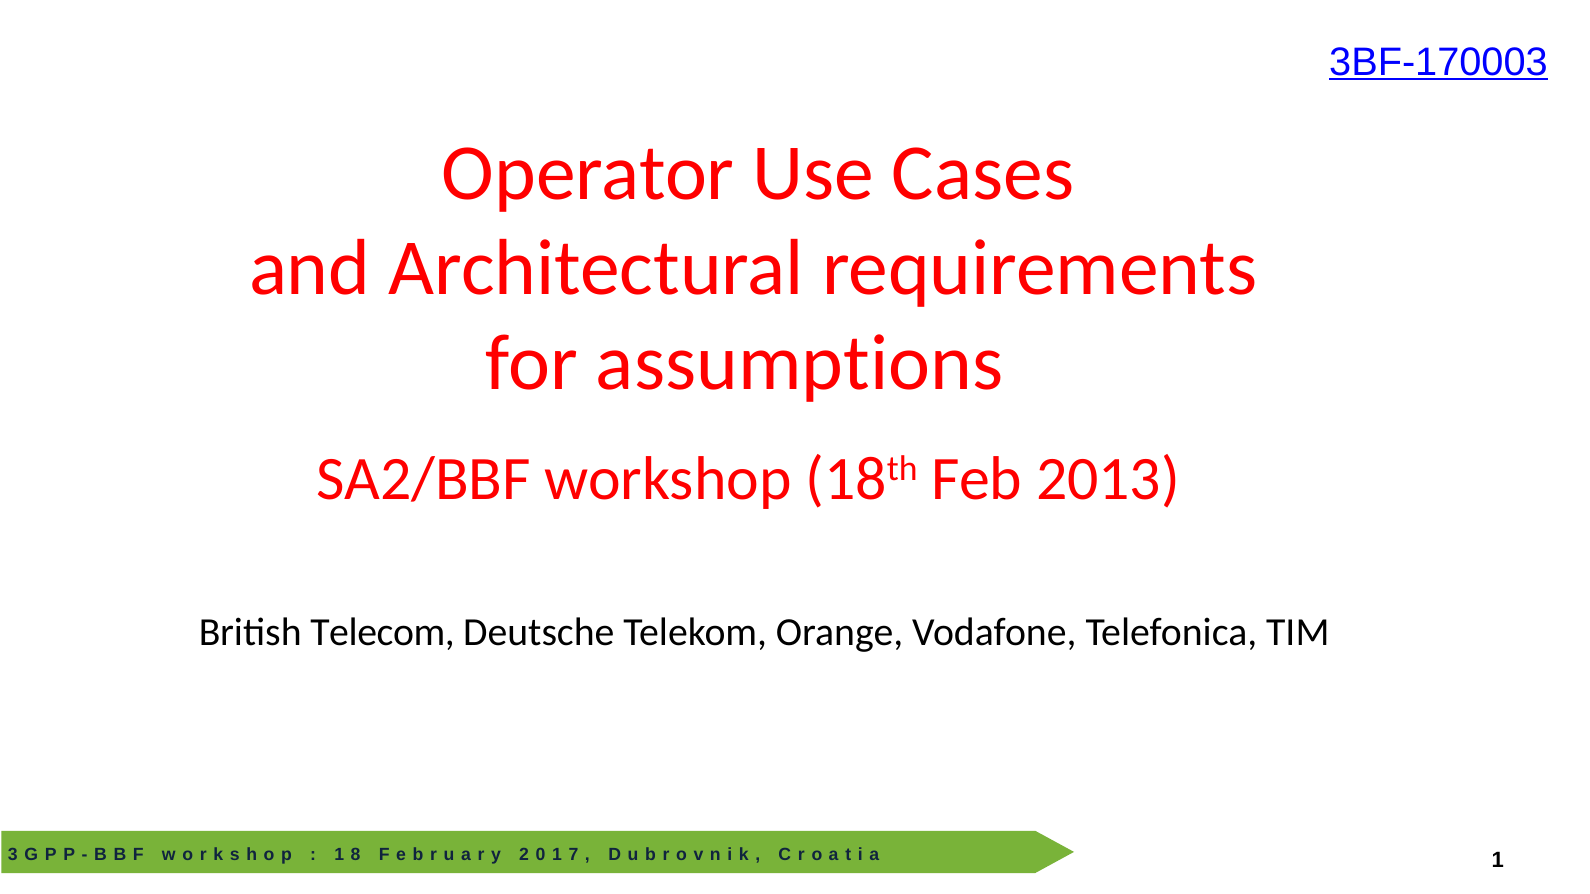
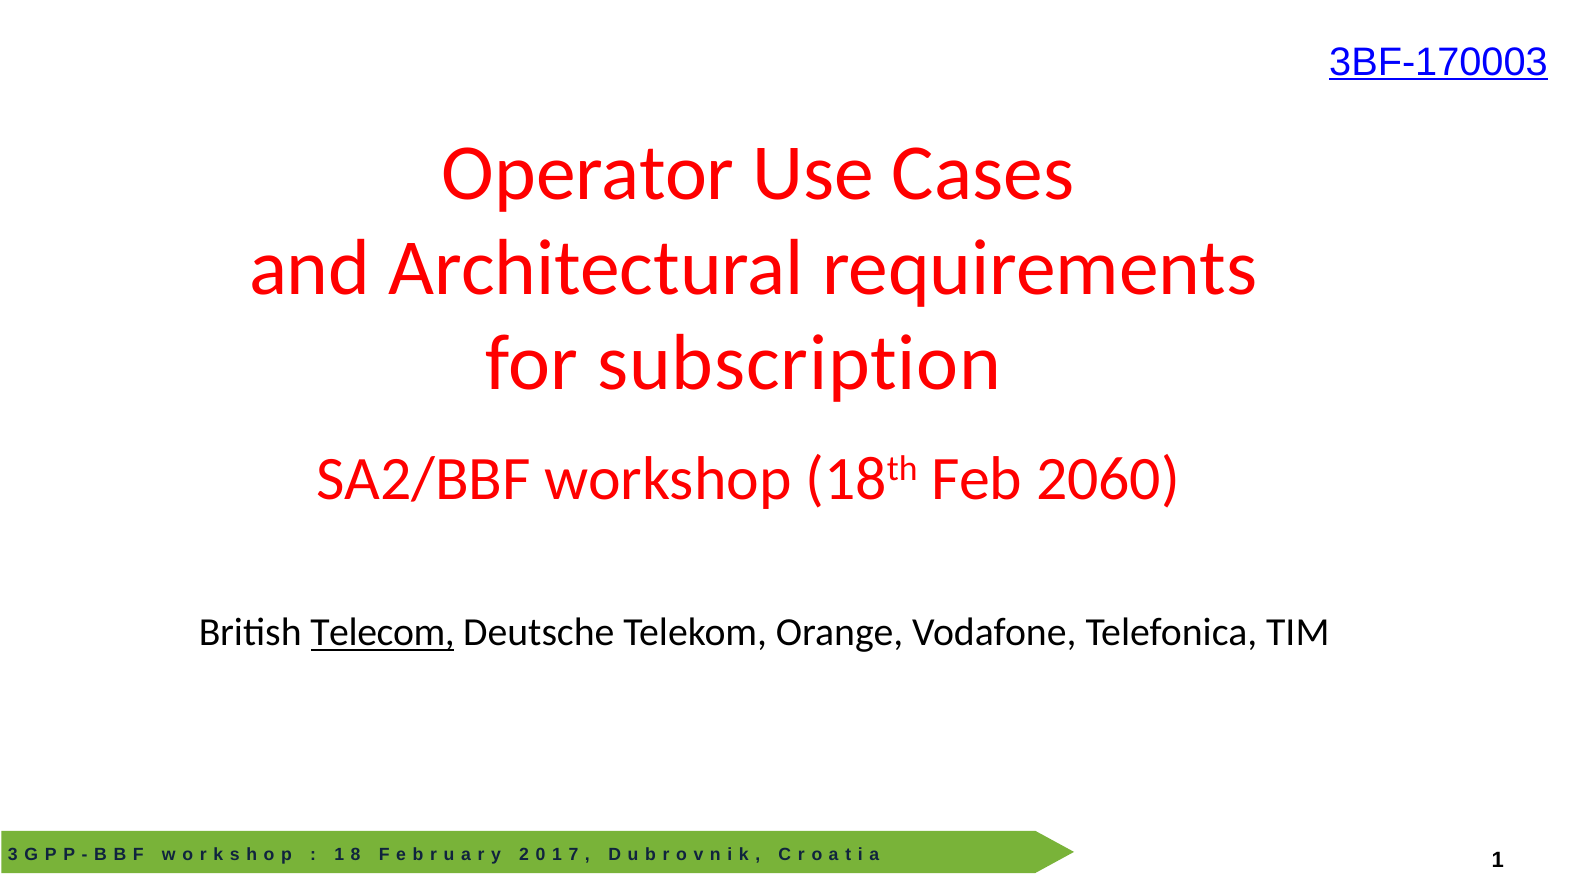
assumptions: assumptions -> subscription
2013: 2013 -> 2060
Telecom underline: none -> present
